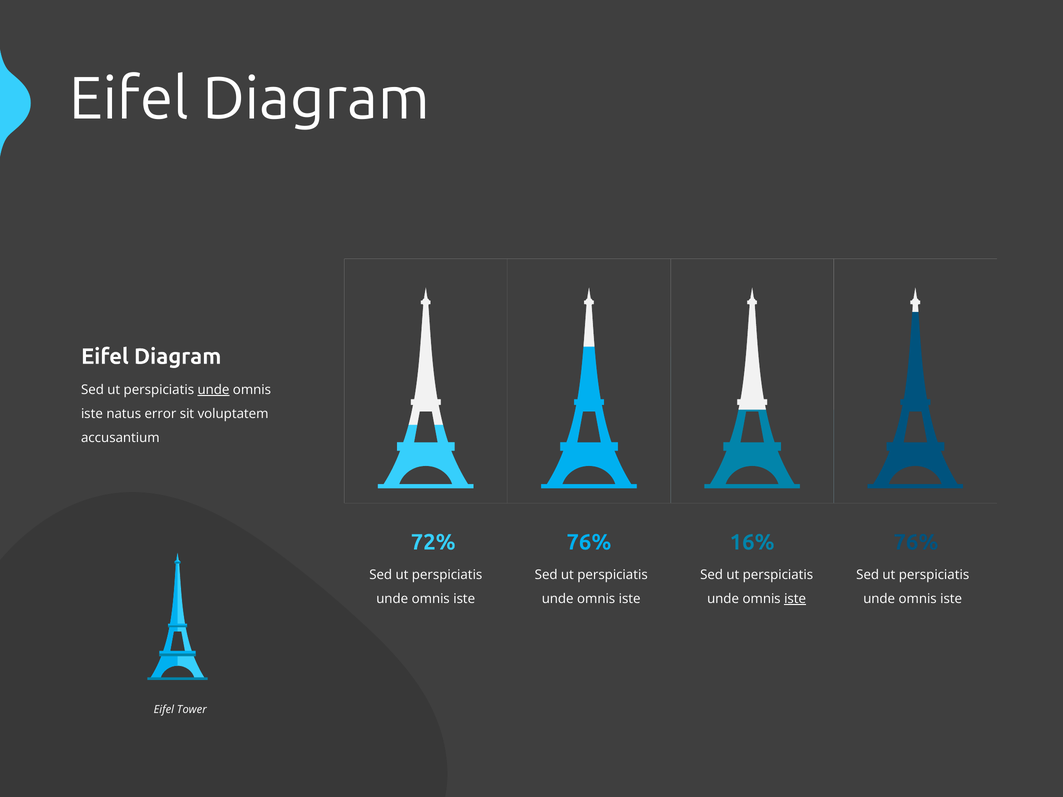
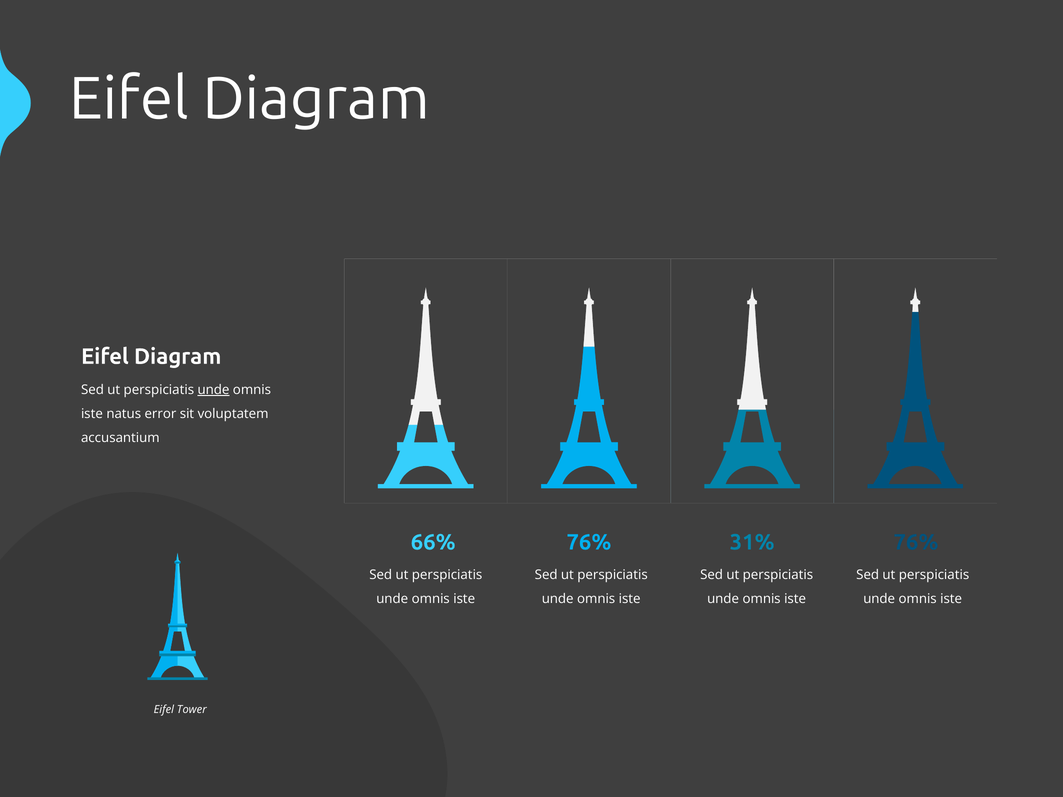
72%: 72% -> 66%
16%: 16% -> 31%
iste at (795, 599) underline: present -> none
